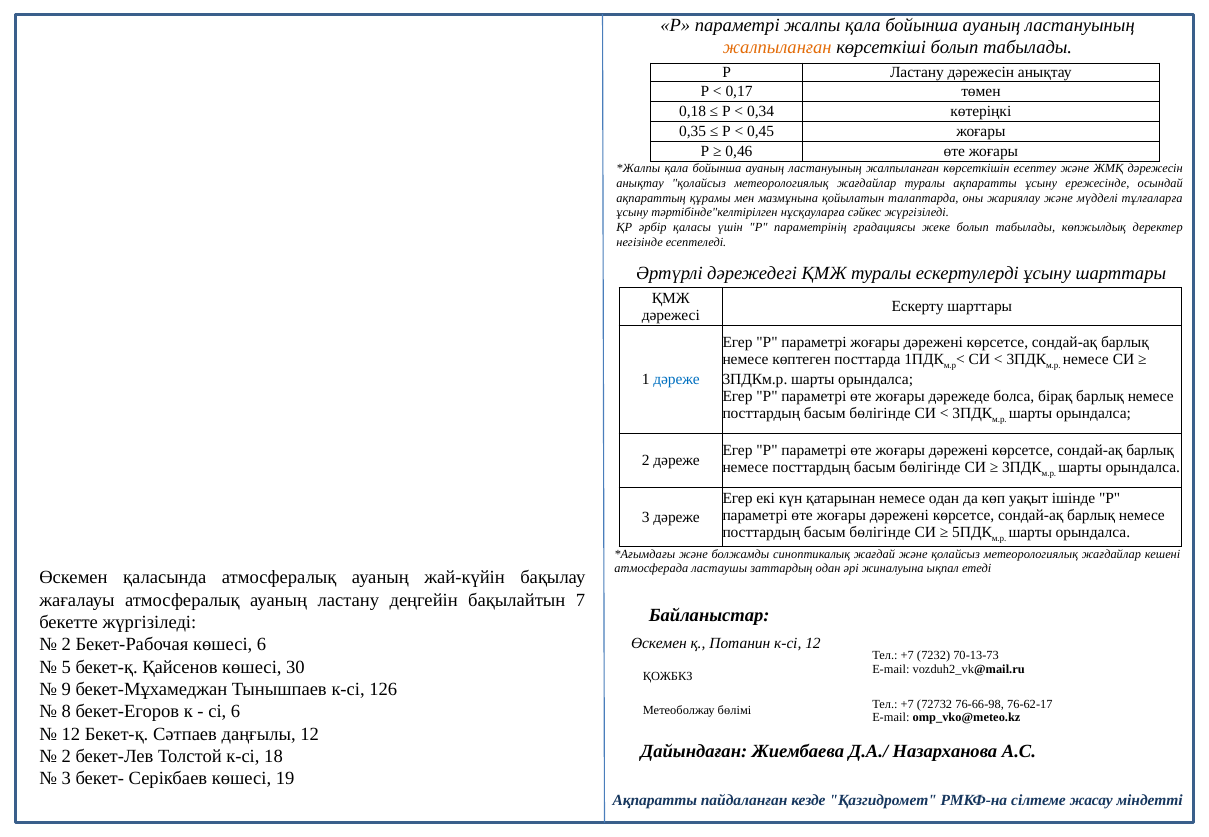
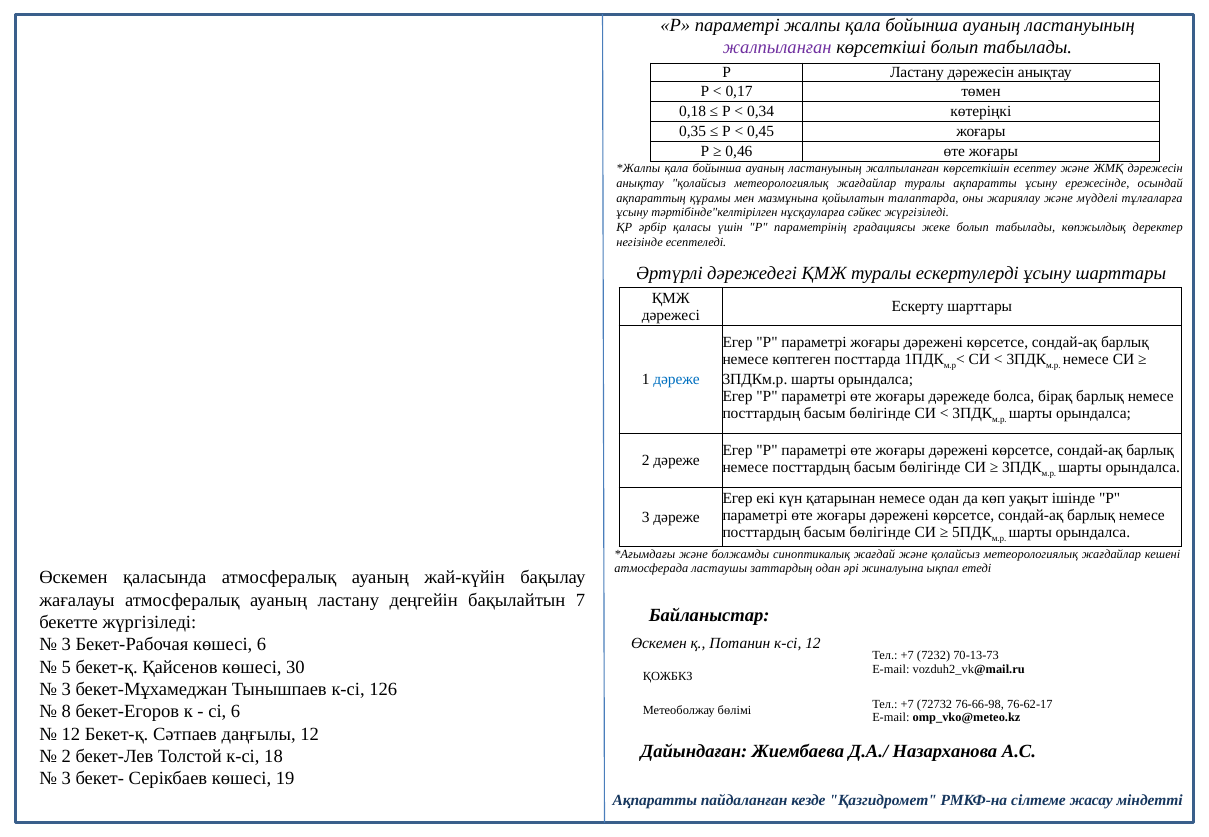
жалпыланған at (777, 48) colour: orange -> purple
2 at (66, 645): 2 -> 3
9 at (66, 689): 9 -> 3
